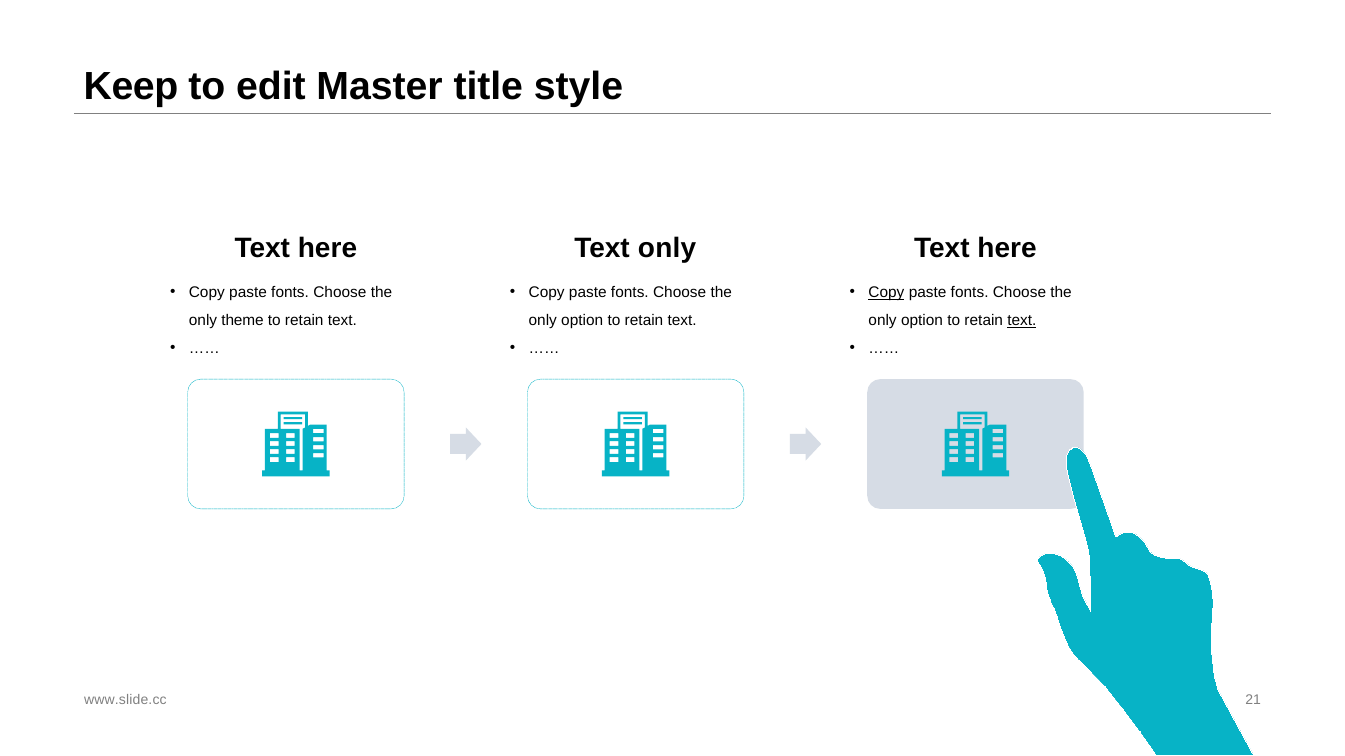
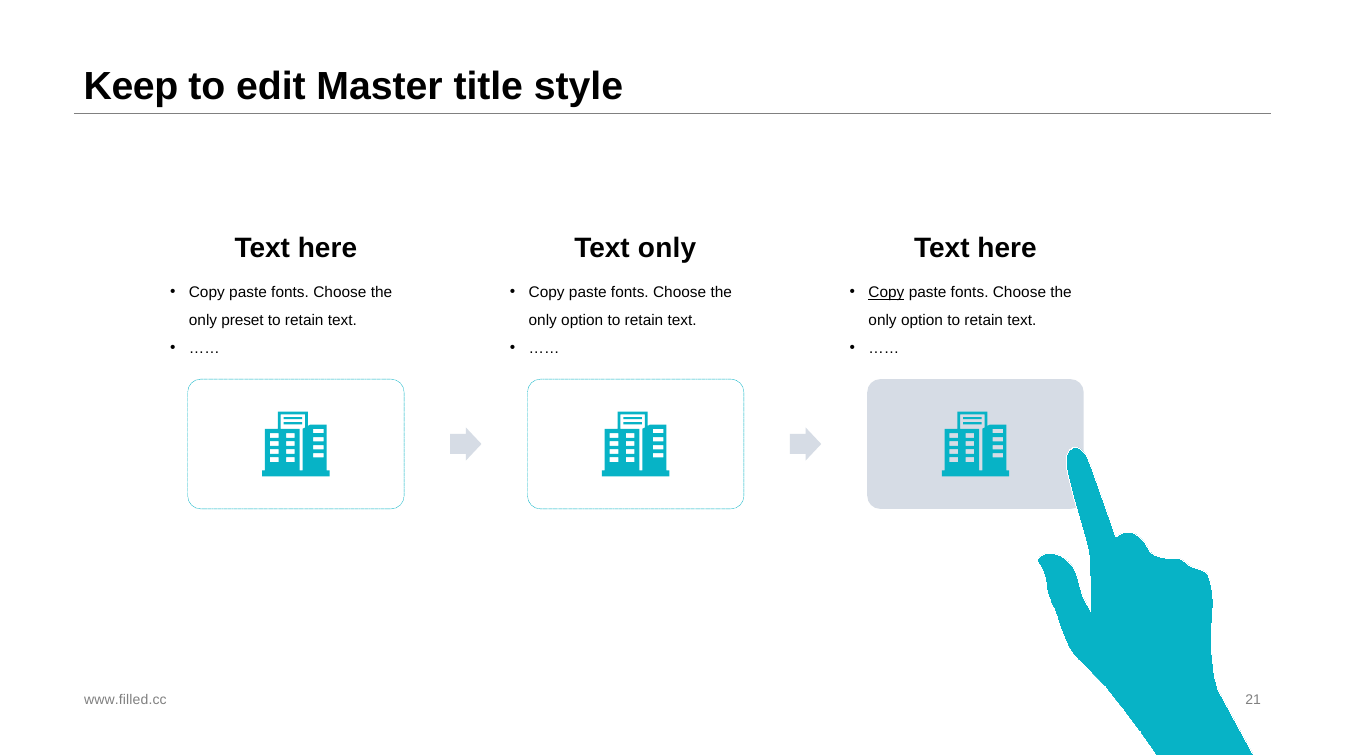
theme: theme -> preset
text at (1022, 321) underline: present -> none
www.slide.cc: www.slide.cc -> www.filled.cc
